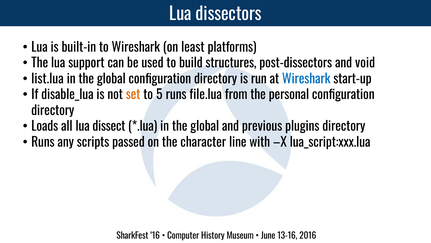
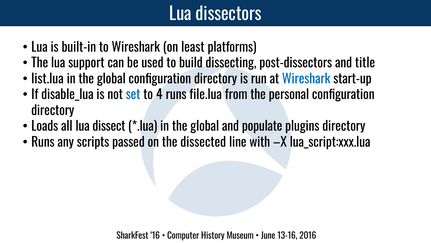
structures: structures -> dissecting
void: void -> title
set colour: orange -> blue
5: 5 -> 4
previous: previous -> populate
character: character -> dissected
